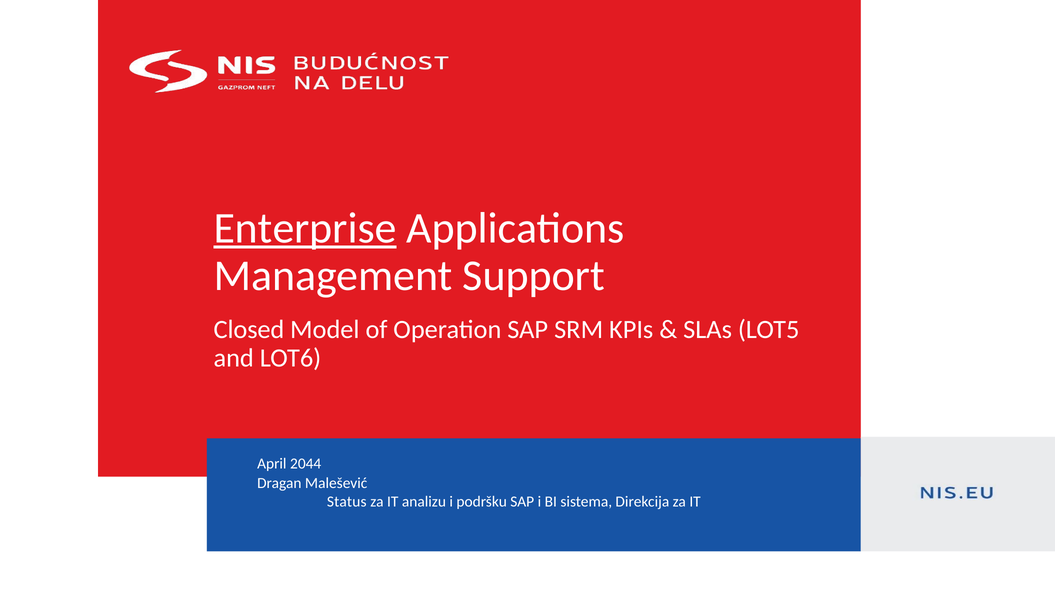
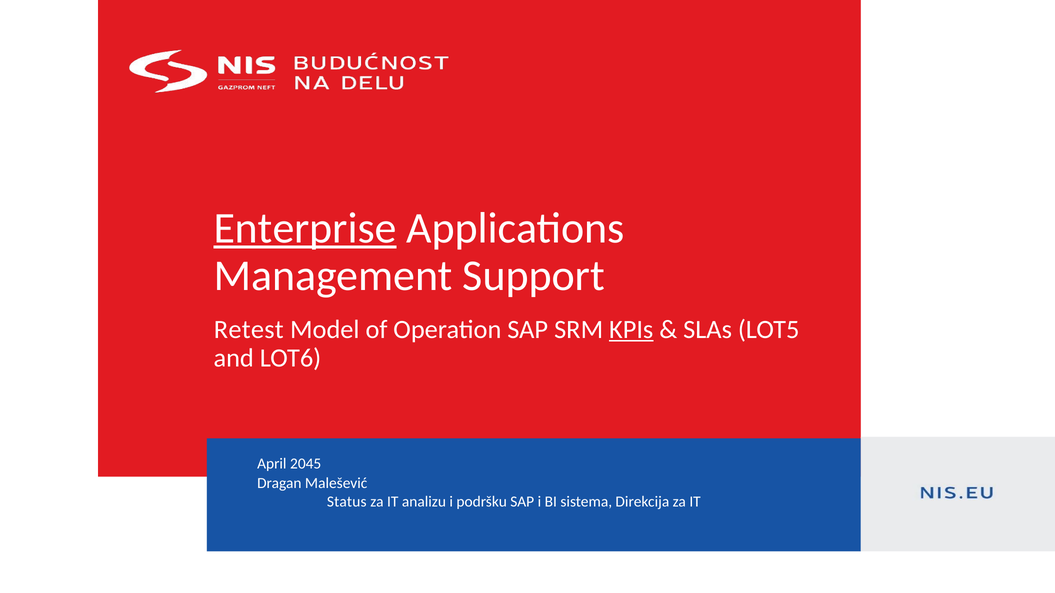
Closed: Closed -> Retest
KPIs underline: none -> present
2044: 2044 -> 2045
